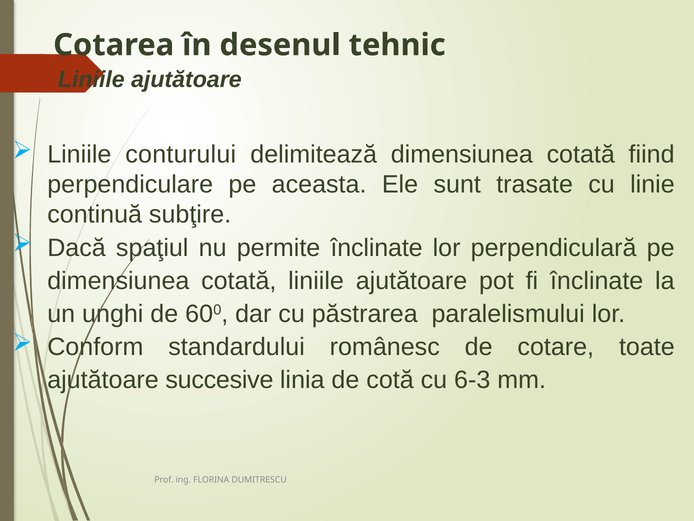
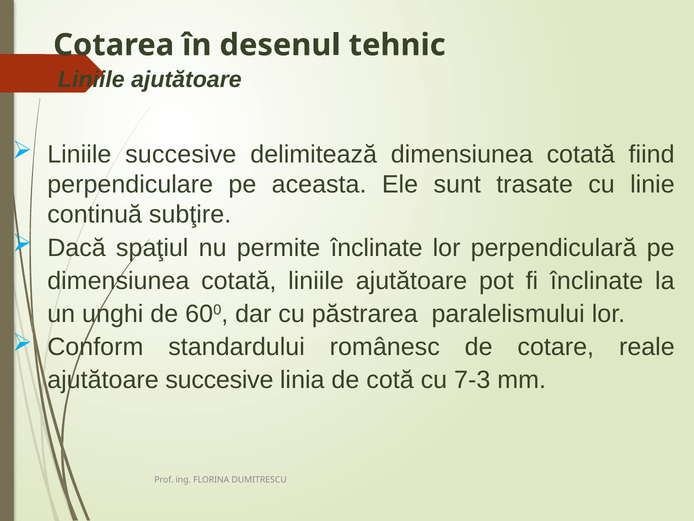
Liniile conturului: conturului -> succesive
toate: toate -> reale
6-3: 6-3 -> 7-3
